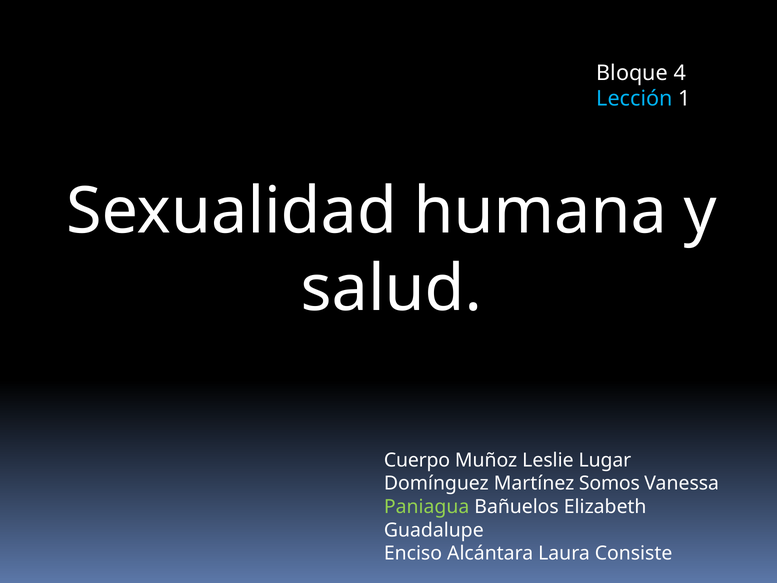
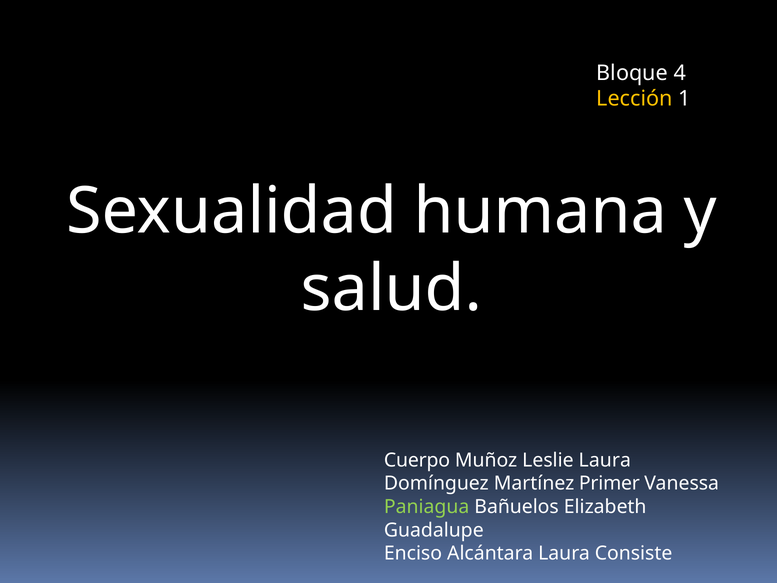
Lección colour: light blue -> yellow
Leslie Lugar: Lugar -> Laura
Somos: Somos -> Primer
